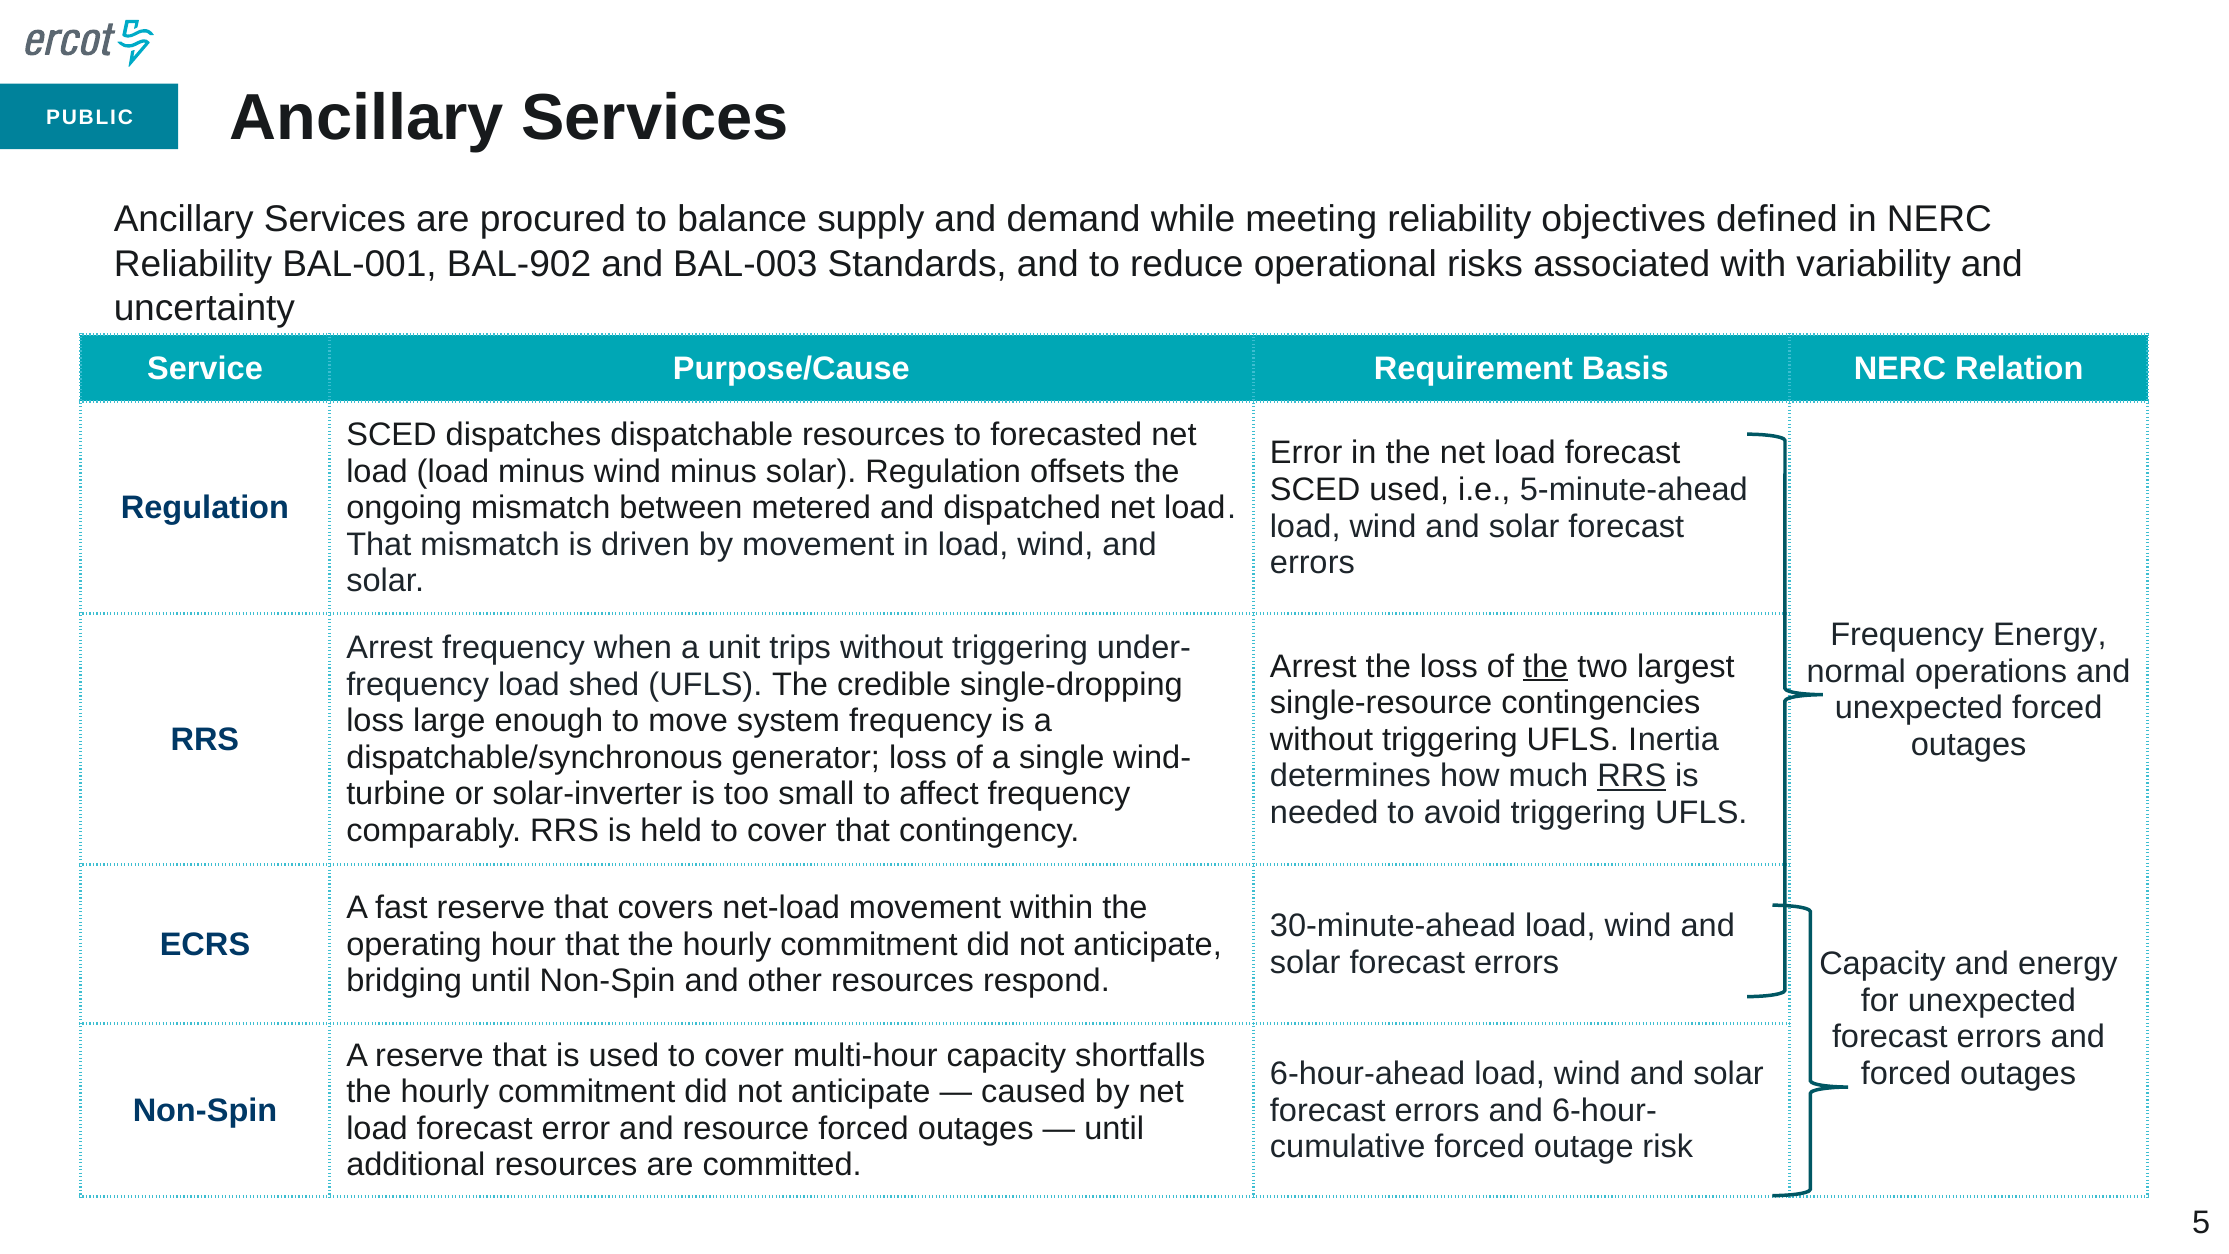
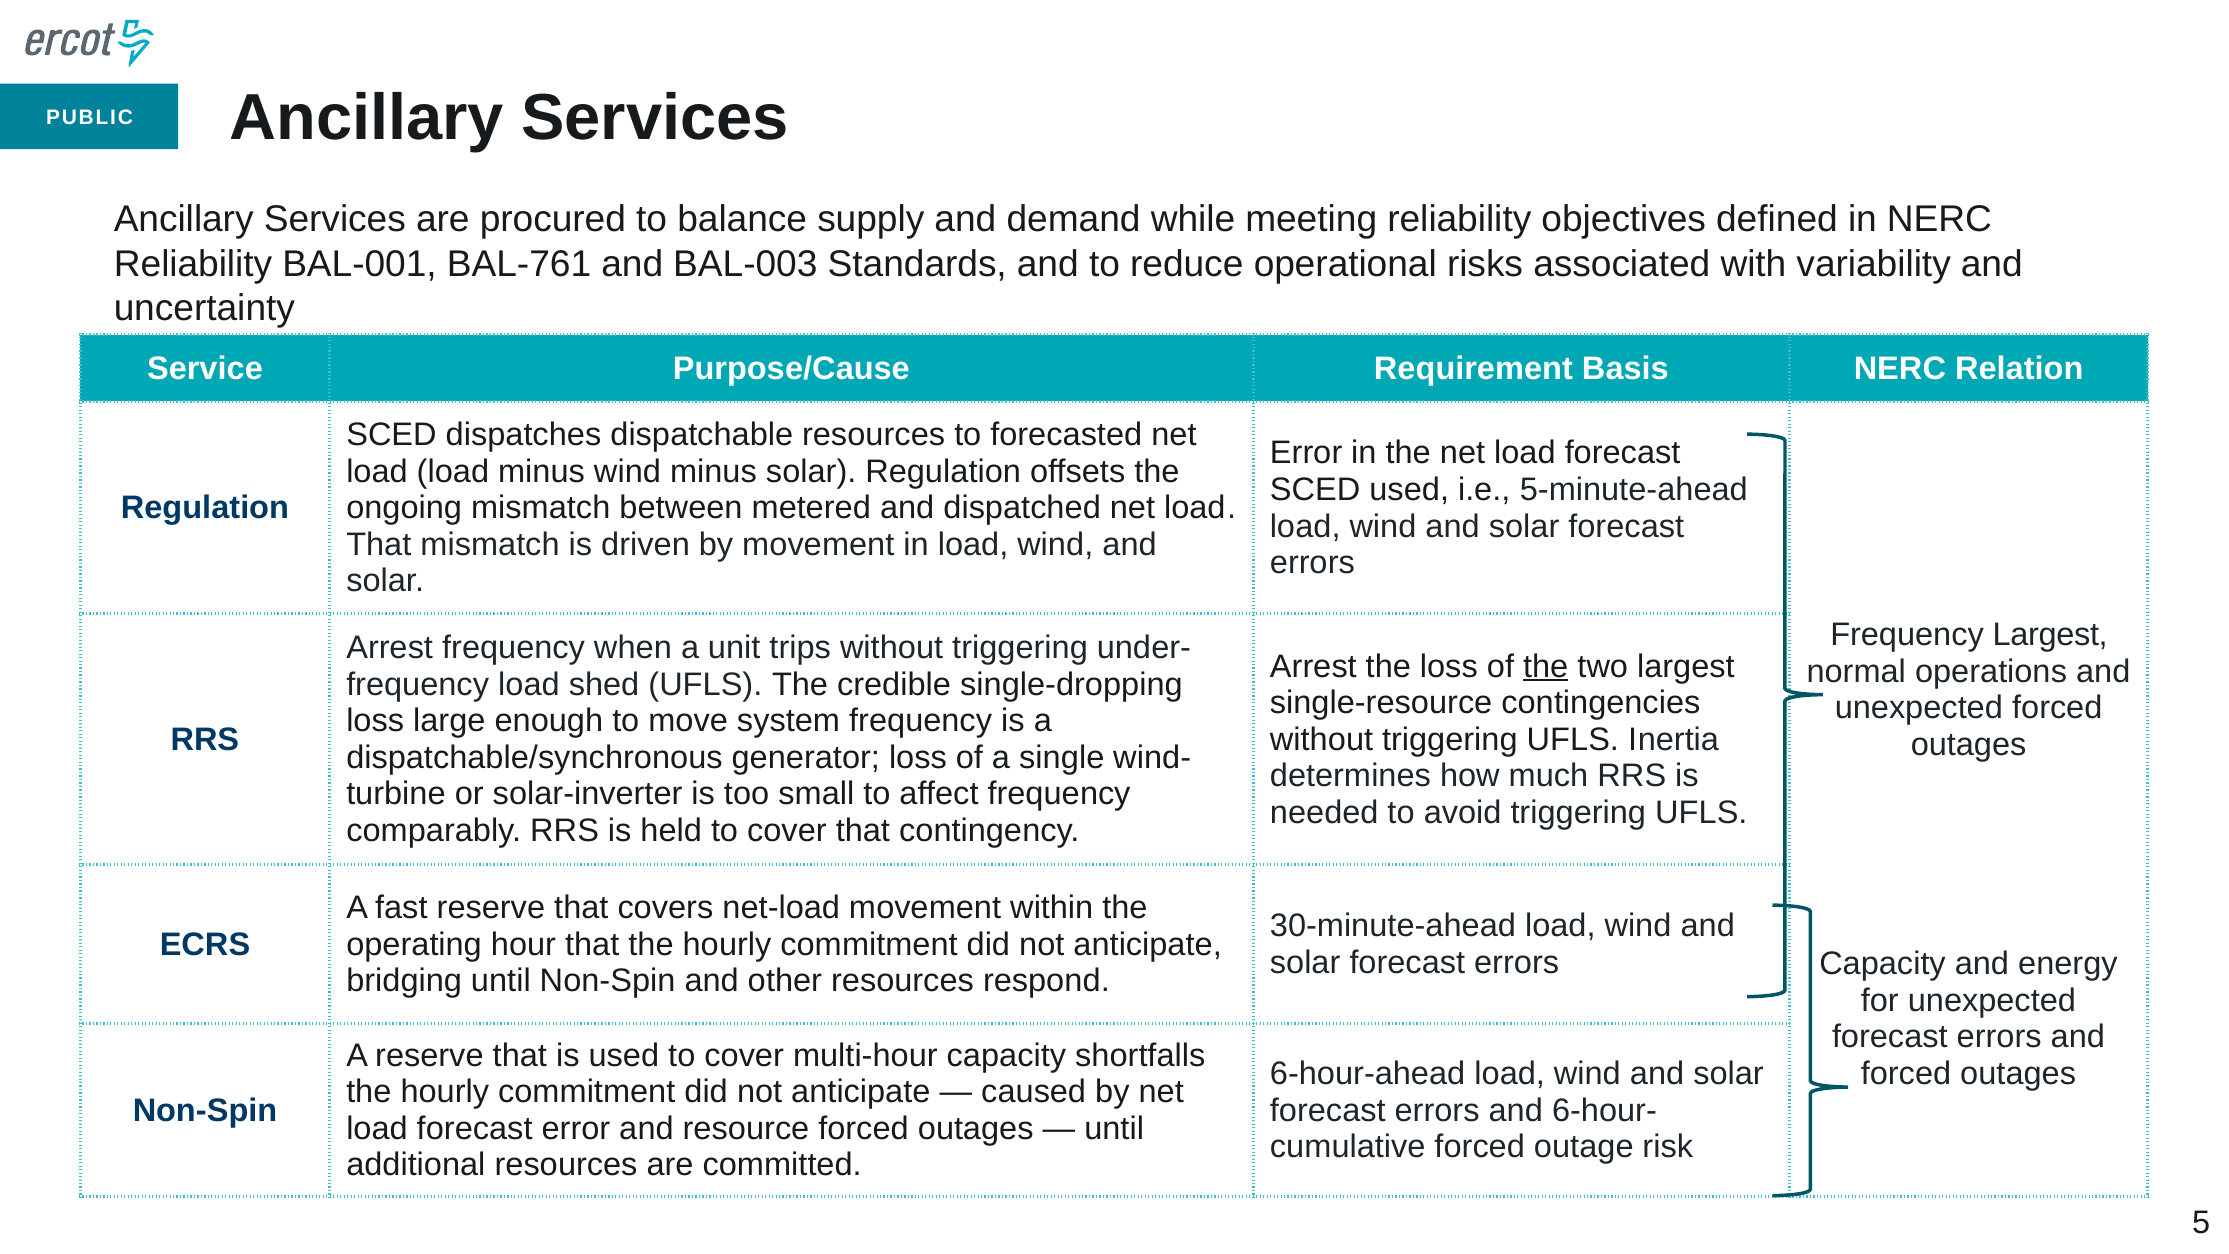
BAL-902: BAL-902 -> BAL-761
Frequency Energy: Energy -> Largest
RRS at (1632, 776) underline: present -> none
